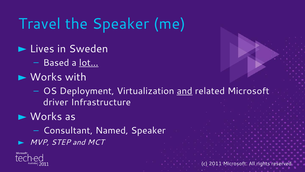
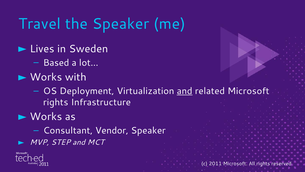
lot… underline: present -> none
driver at (56, 102): driver -> rights
Named: Named -> Vendor
